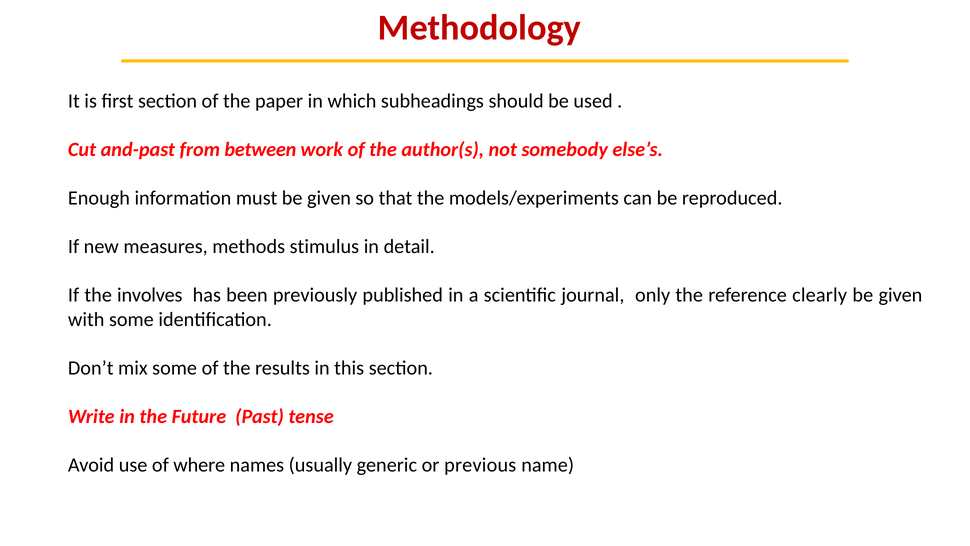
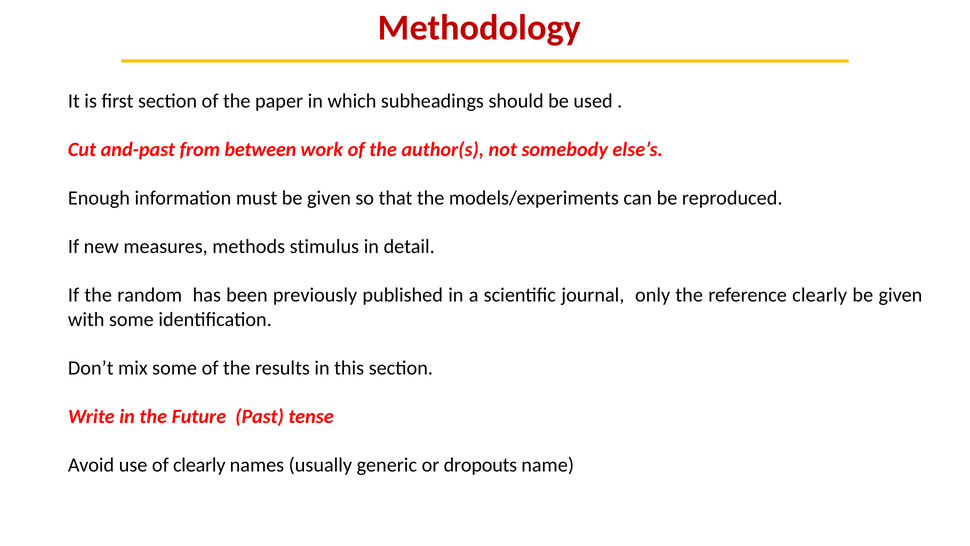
involves: involves -> random
of where: where -> clearly
previous: previous -> dropouts
